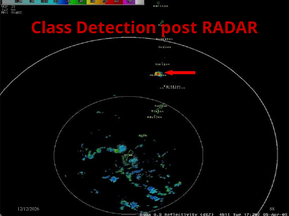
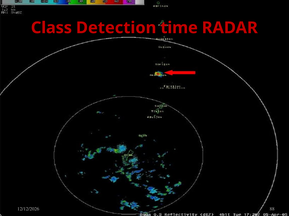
post: post -> time
